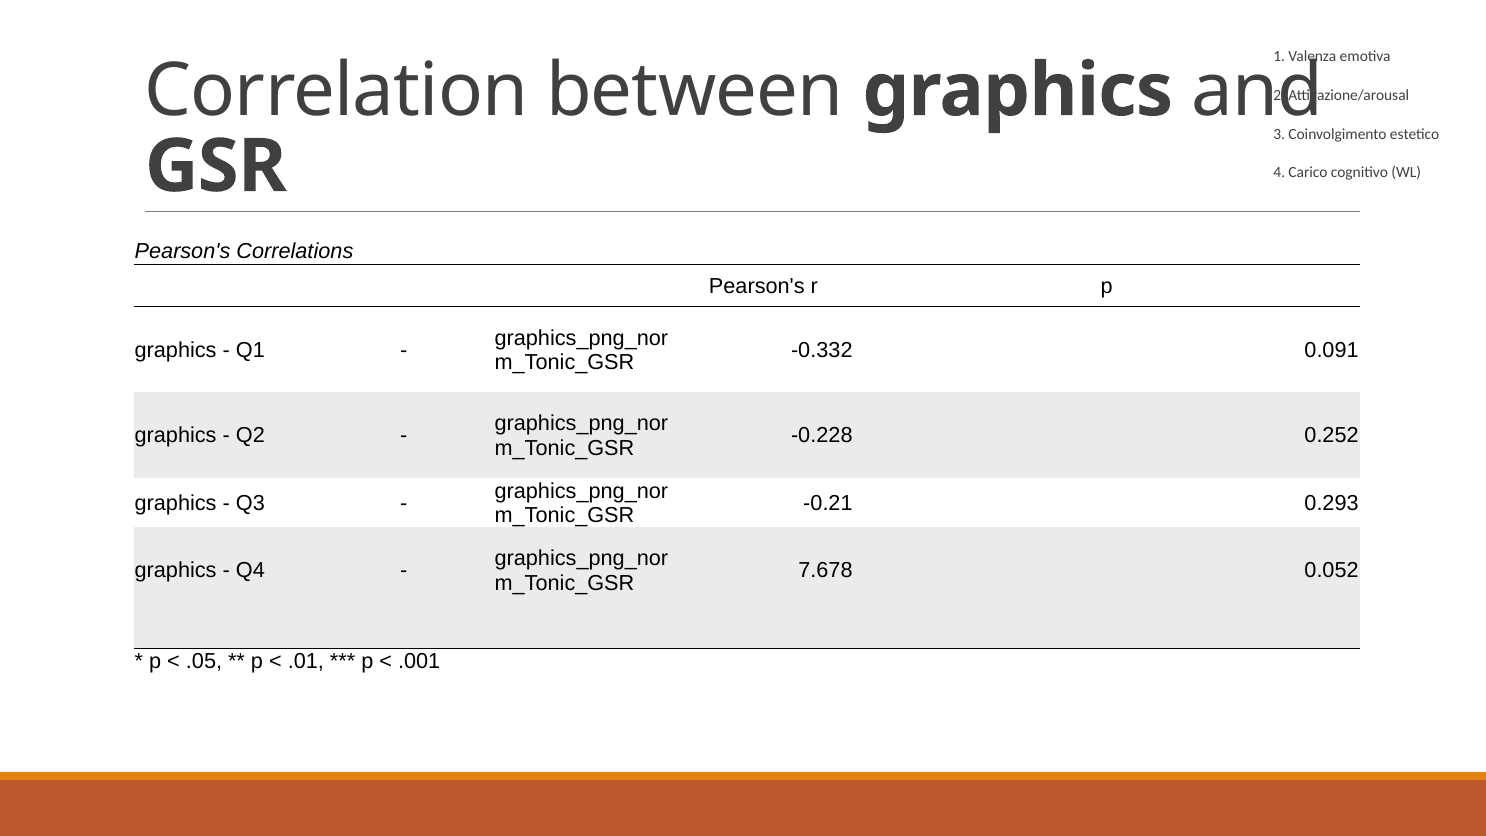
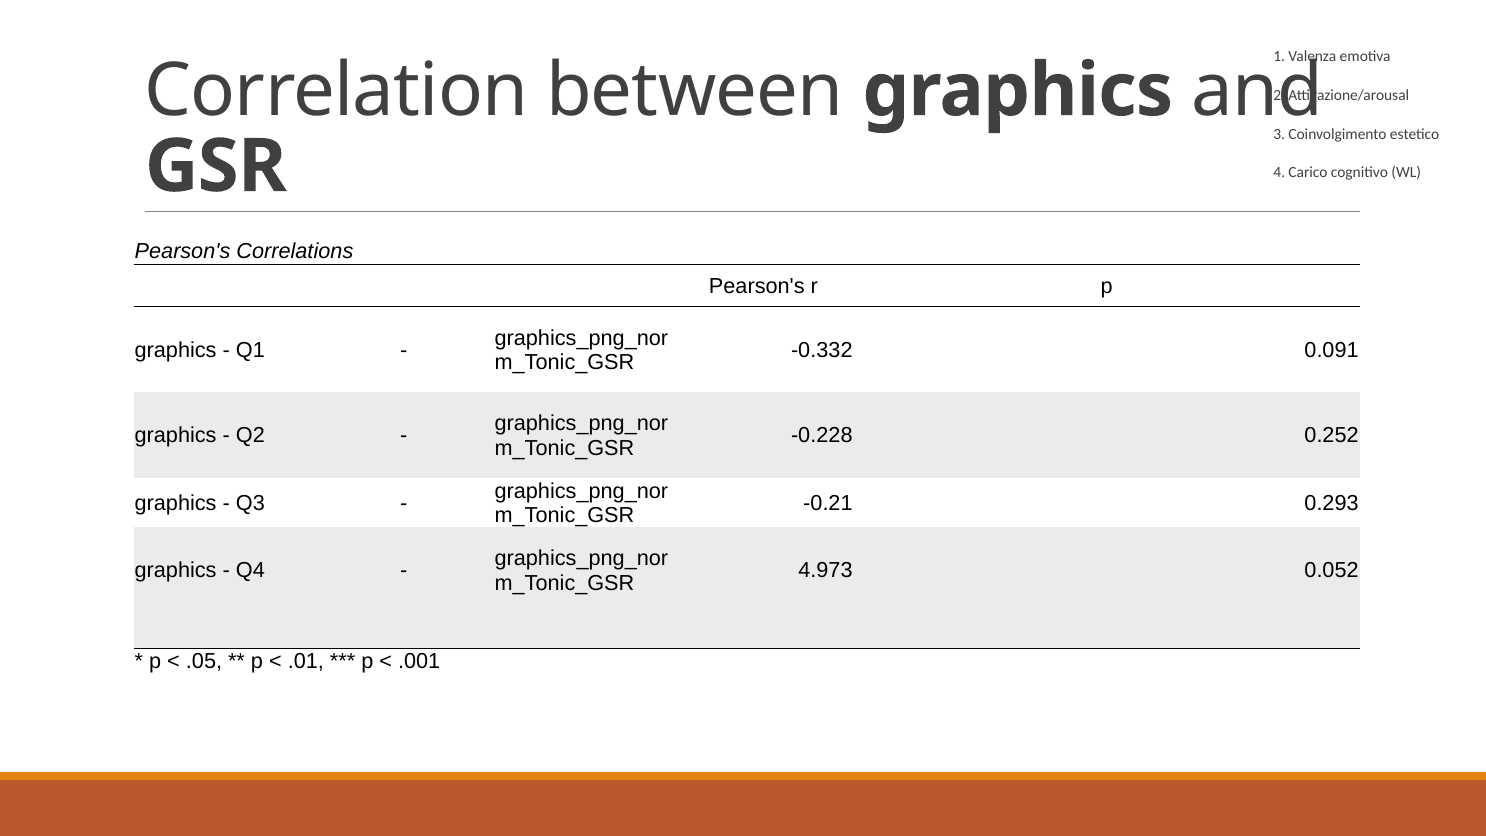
7.678: 7.678 -> 4.973
